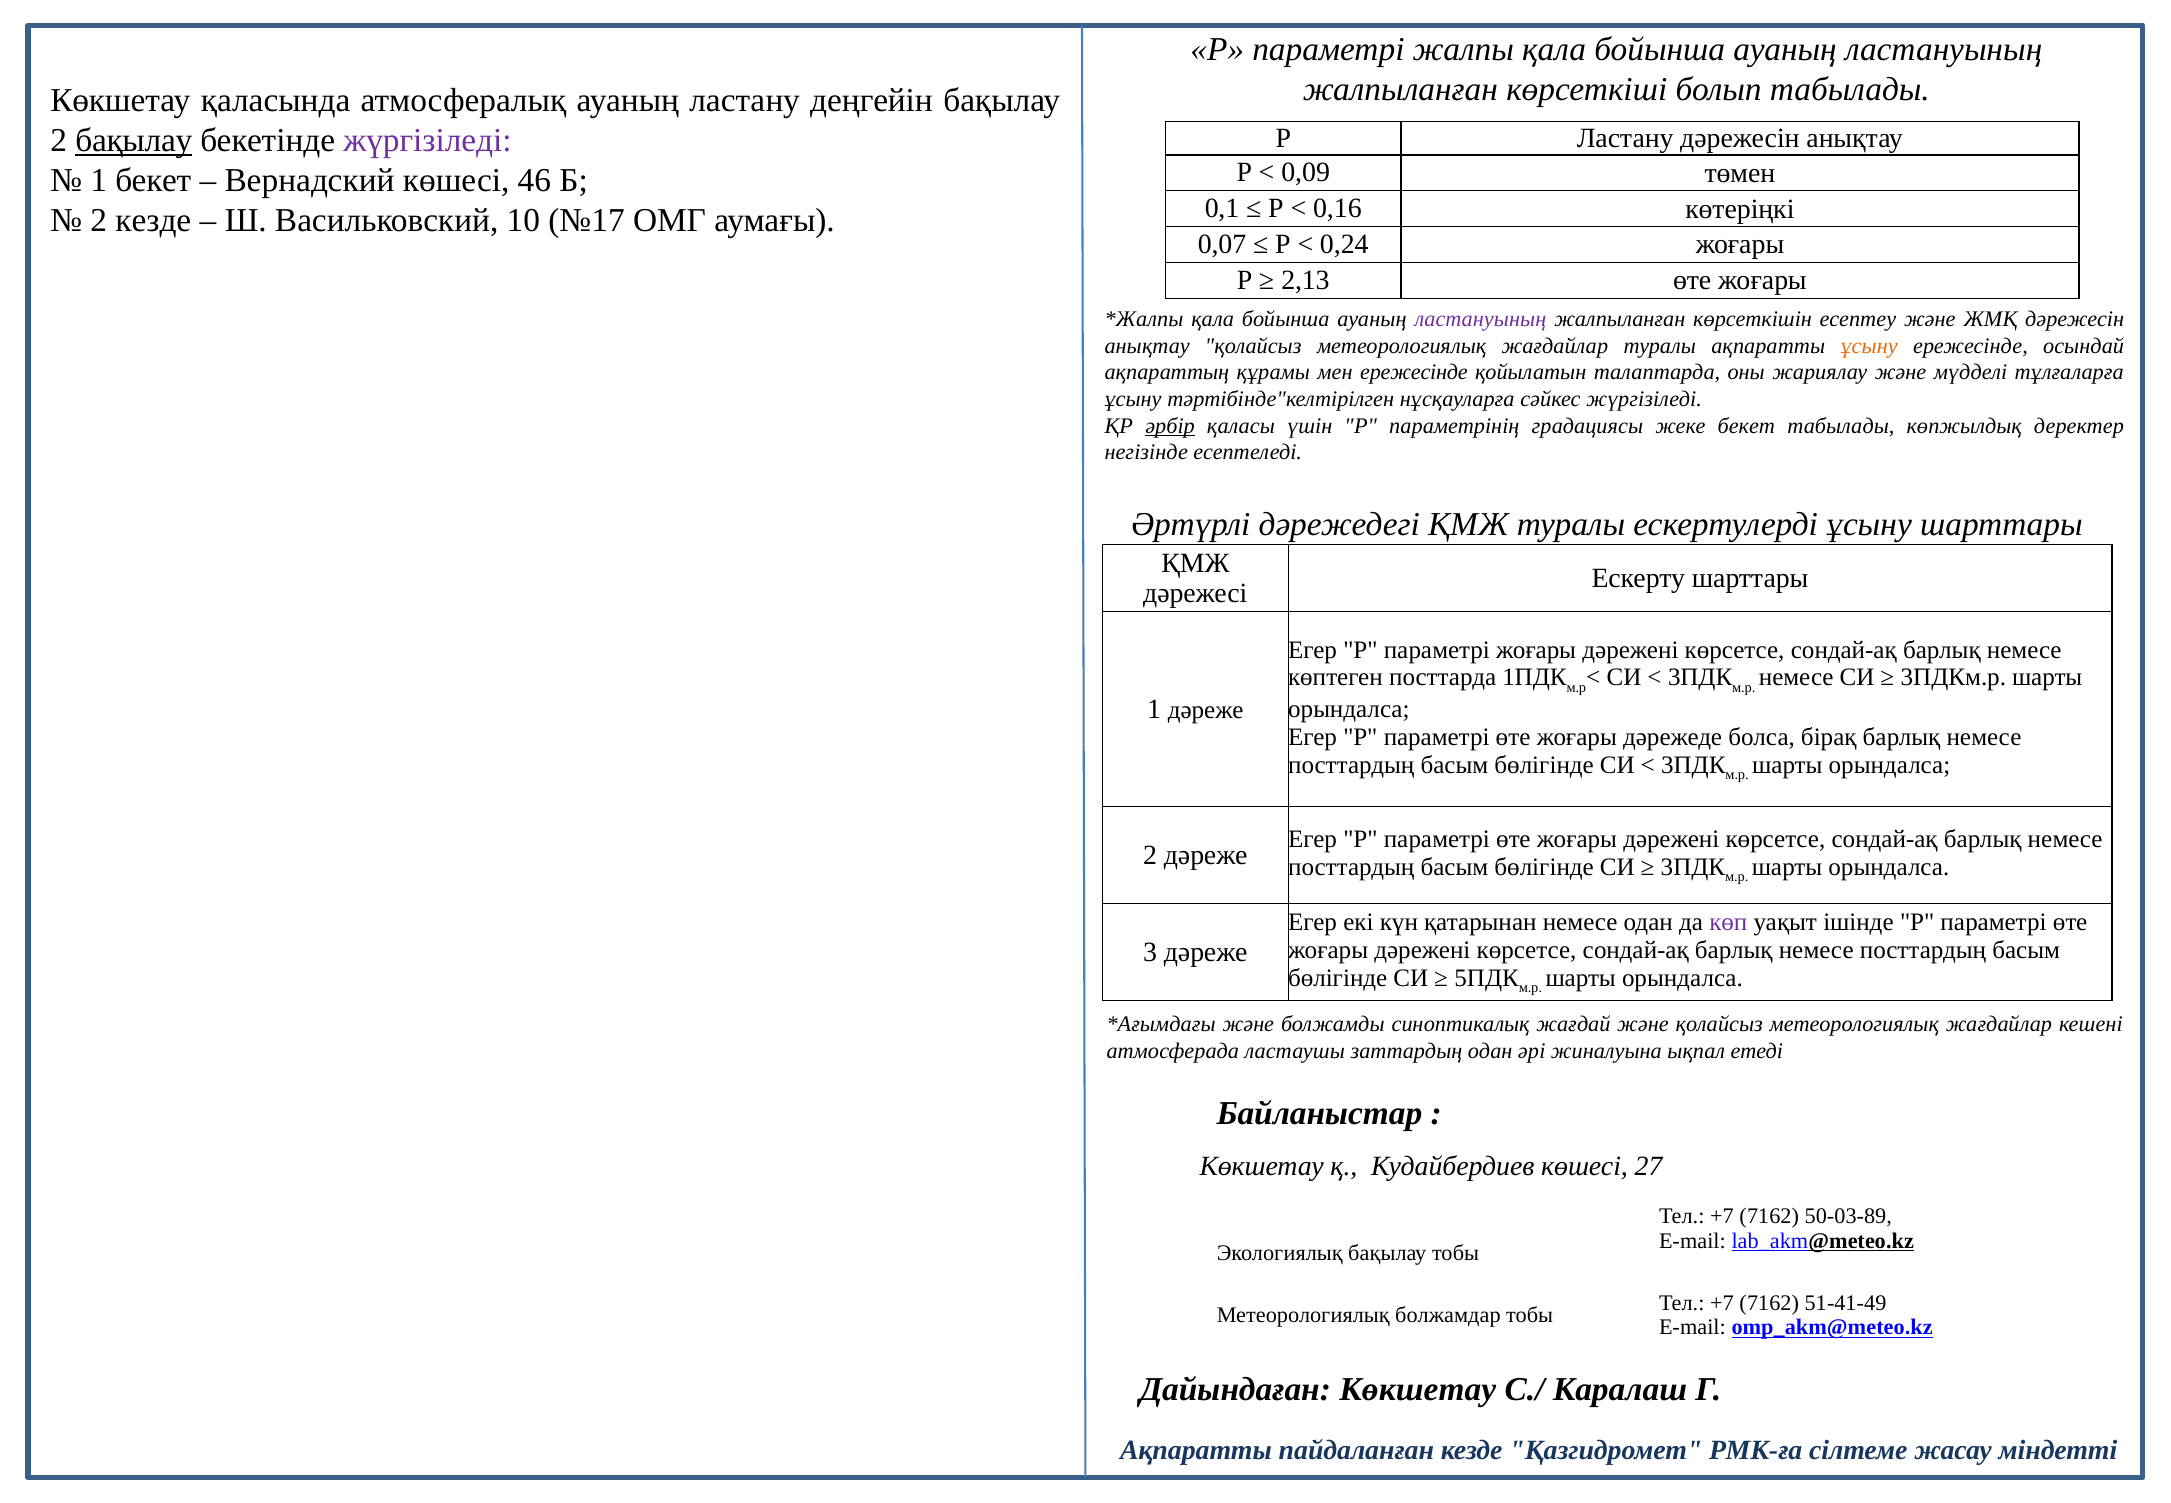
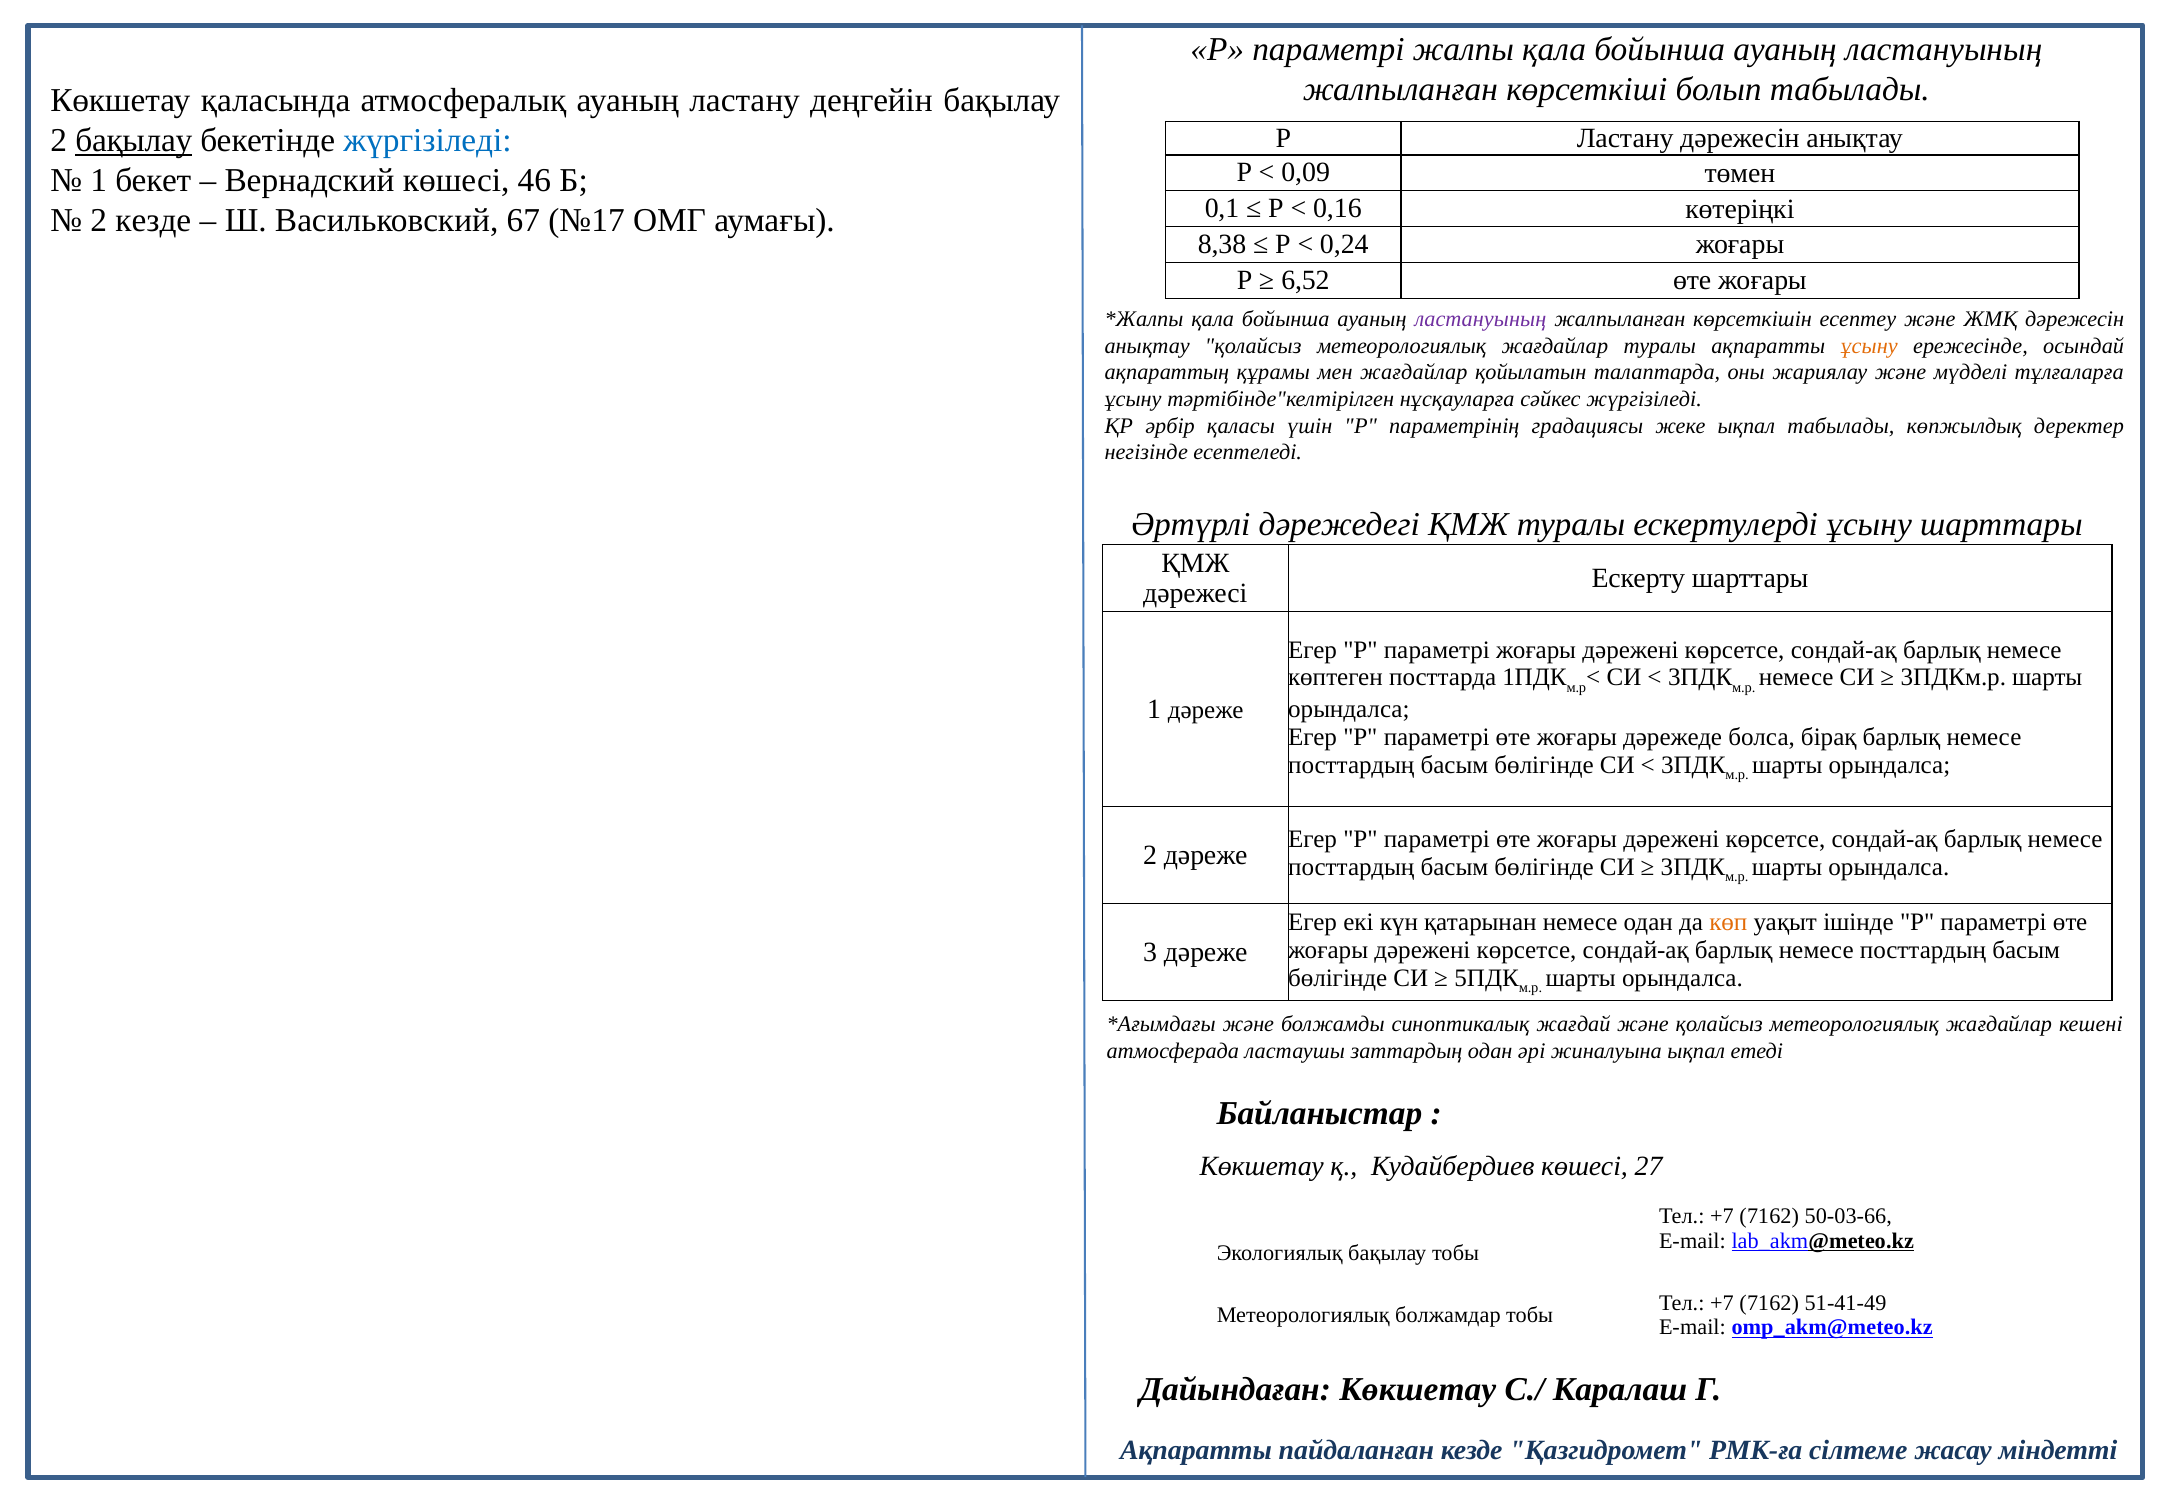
жүргізіледі at (427, 140) colour: purple -> blue
10: 10 -> 67
0,07: 0,07 -> 8,38
2,13: 2,13 -> 6,52
мен ережесінде: ережесінде -> жағдайлар
әрбір underline: present -> none
жеке бекет: бекет -> ықпал
көп colour: purple -> orange
50-03-89: 50-03-89 -> 50-03-66
